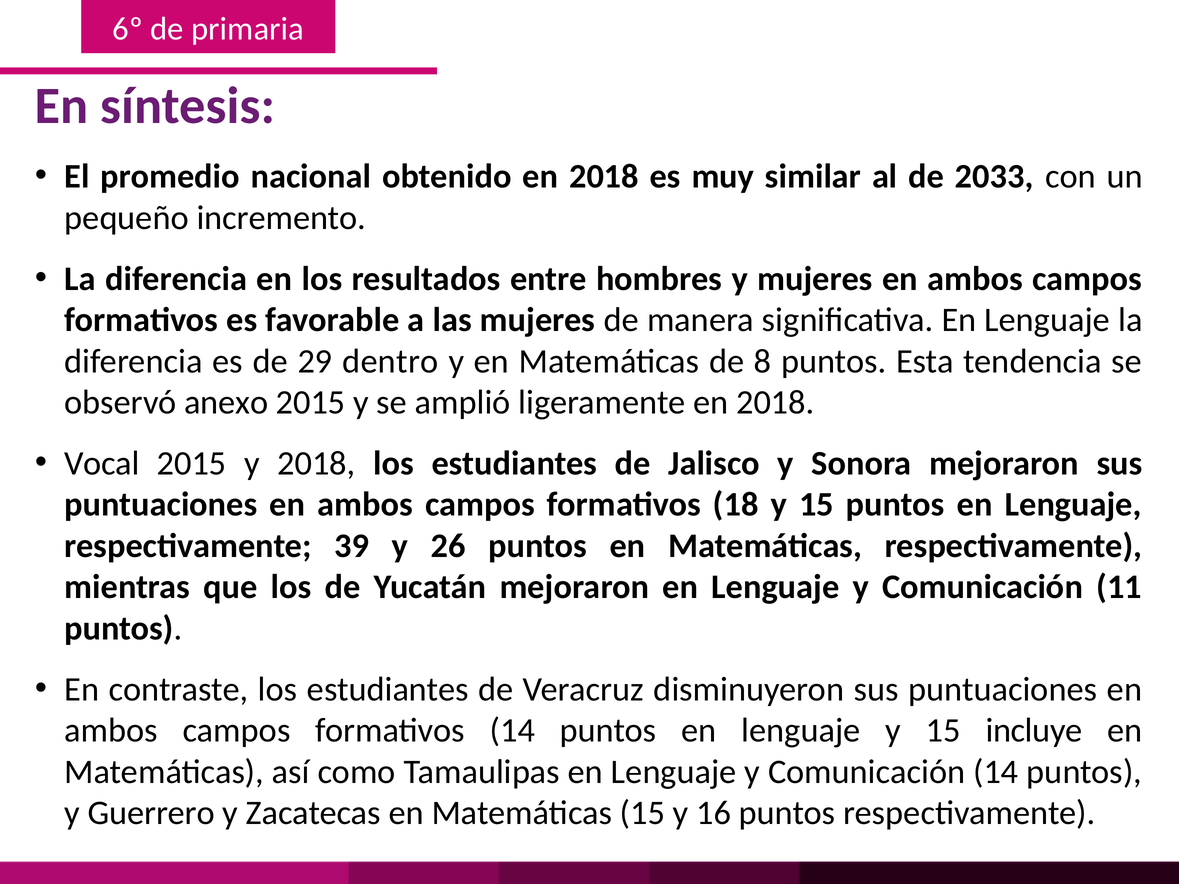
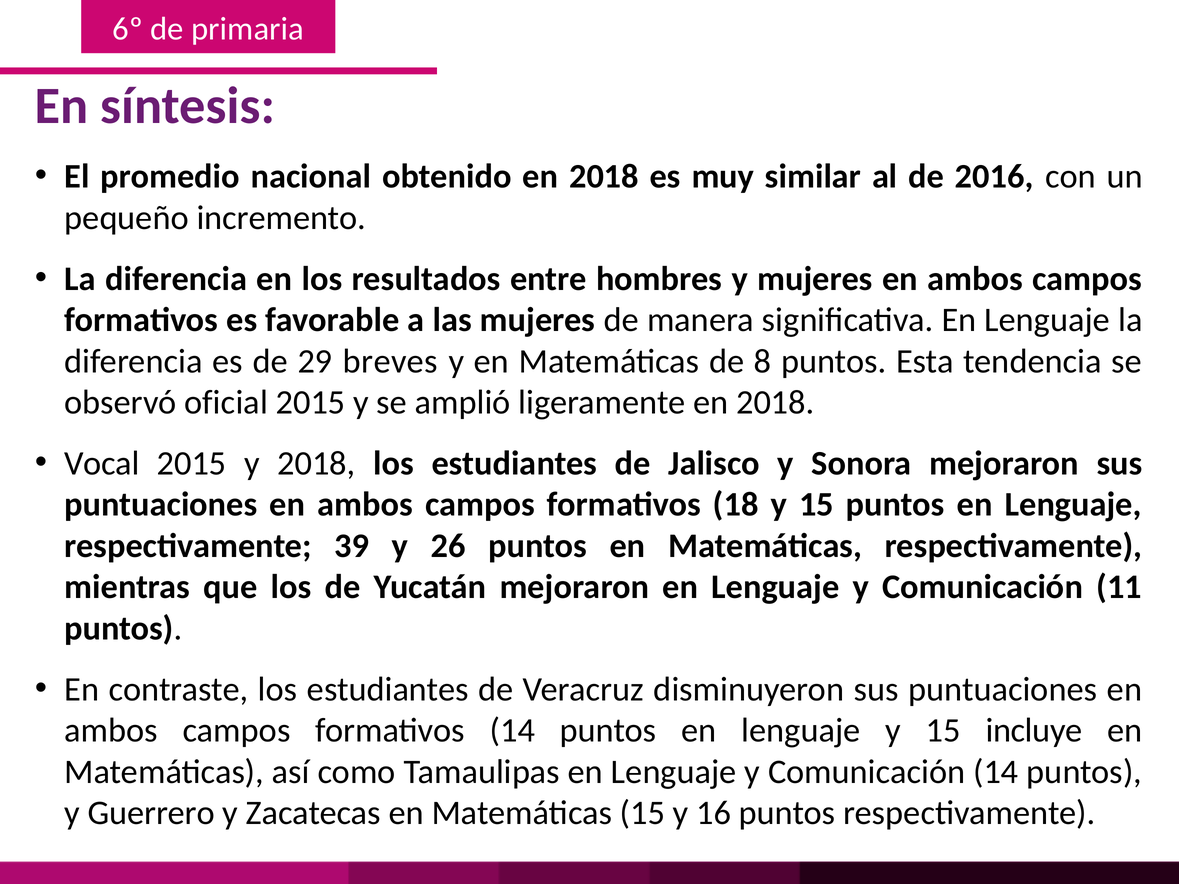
2033: 2033 -> 2016
dentro: dentro -> breves
anexo: anexo -> oficial
